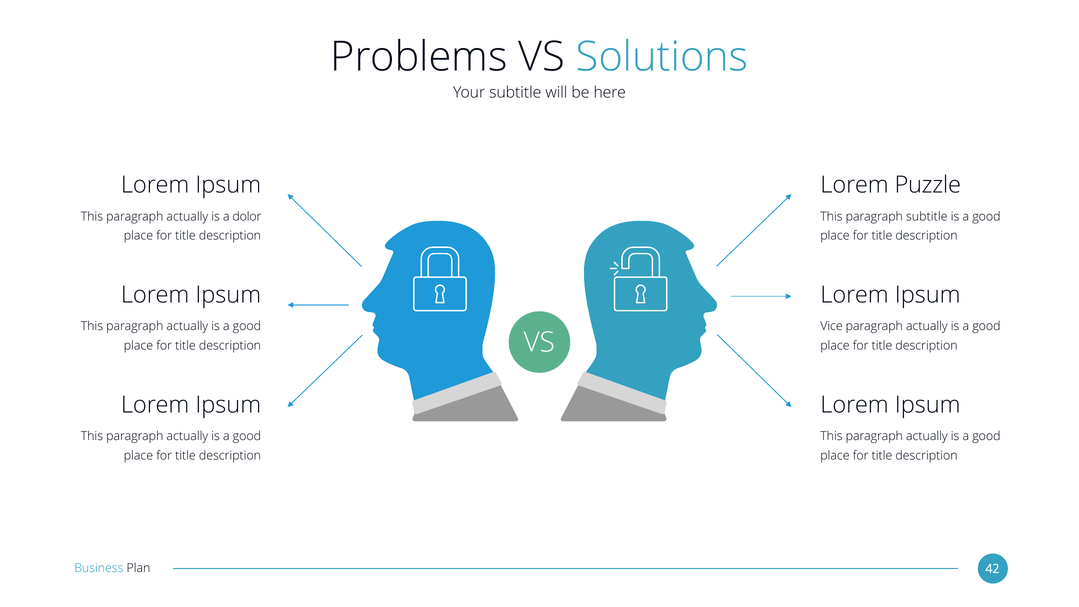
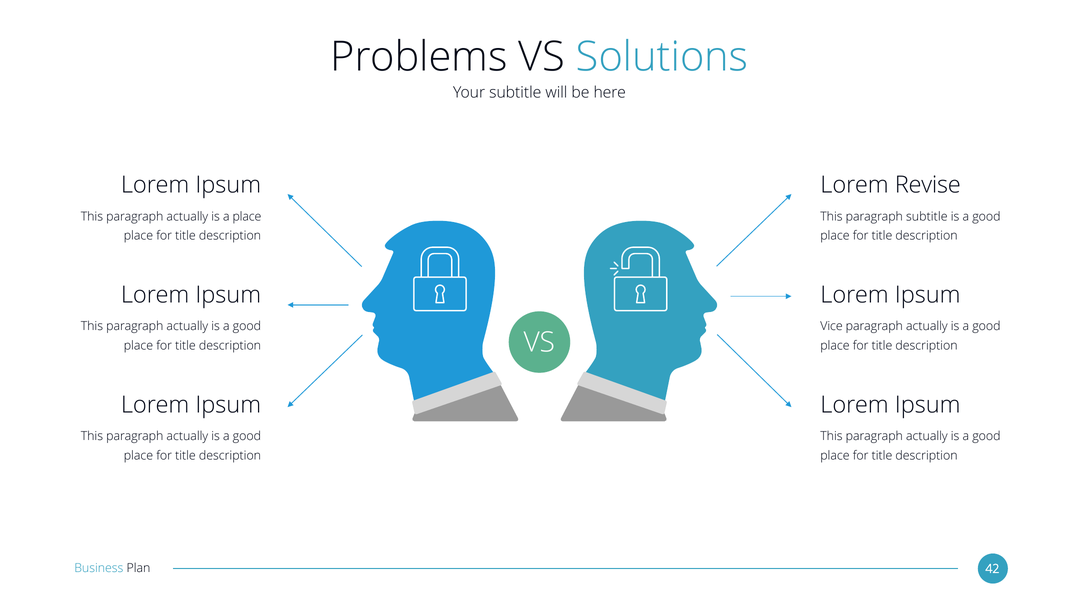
Puzzle: Puzzle -> Revise
a dolor: dolor -> place
